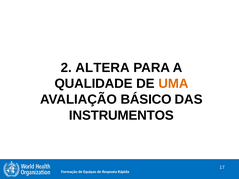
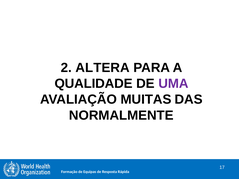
UMA colour: orange -> purple
BÁSICO: BÁSICO -> MUITAS
INSTRUMENTOS: INSTRUMENTOS -> NORMALMENTE
